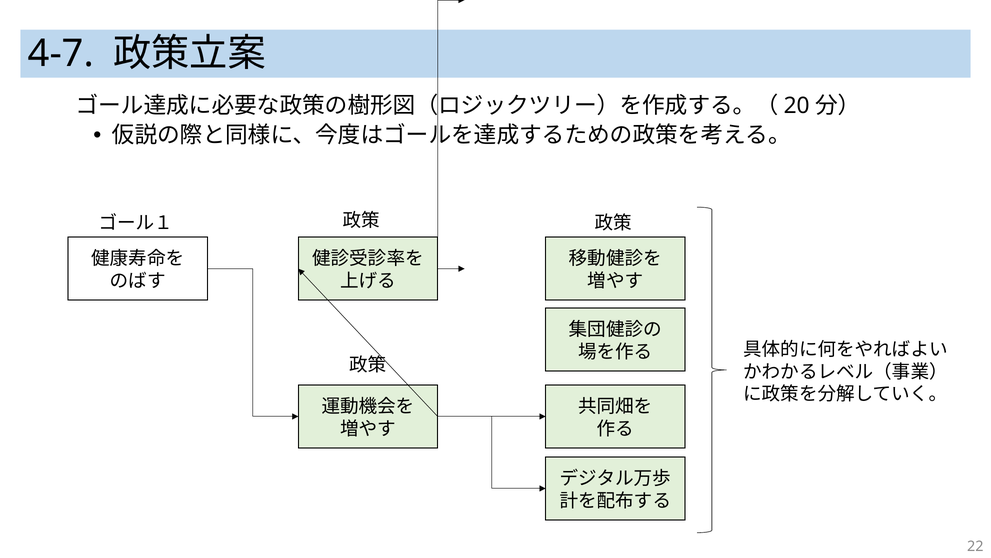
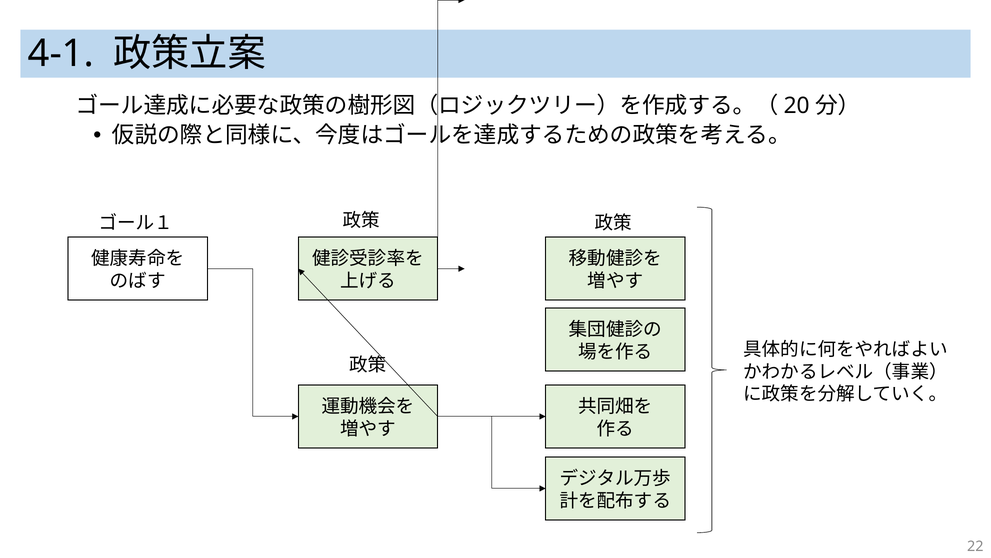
4-7: 4-7 -> 4-1
